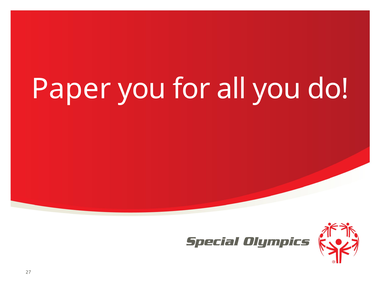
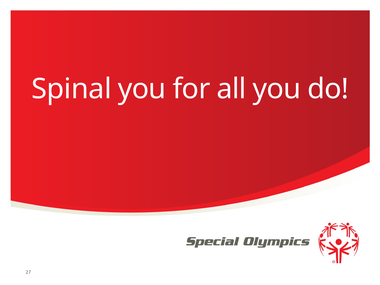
Paper: Paper -> Spinal
